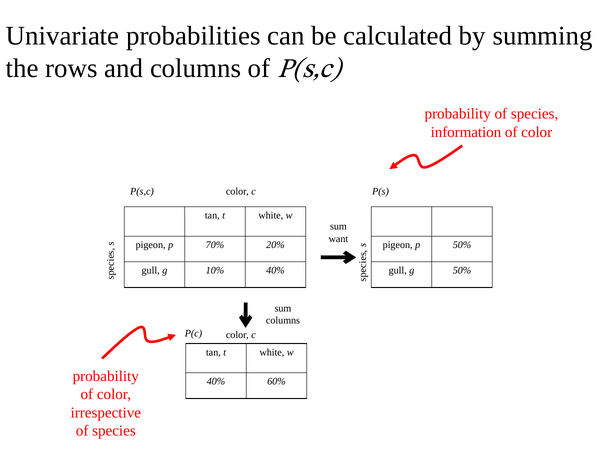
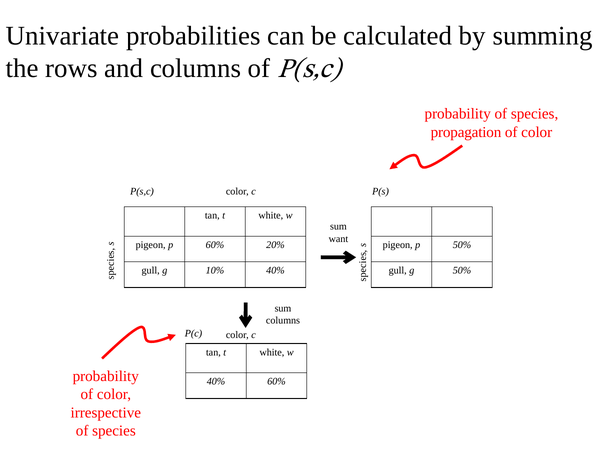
information: information -> propagation
p 70%: 70% -> 60%
